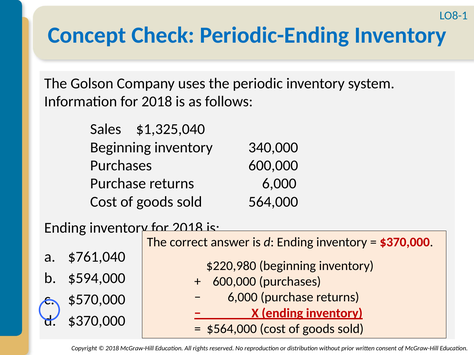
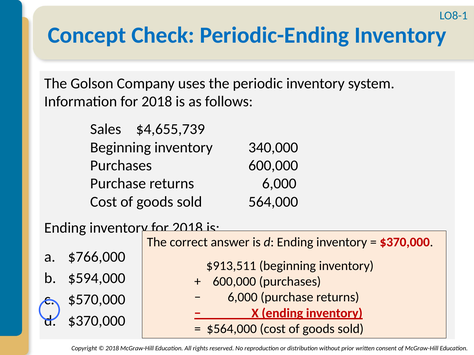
$1,325,040: $1,325,040 -> $4,655,739
$761,040: $761,040 -> $766,000
$220,980: $220,980 -> $913,511
